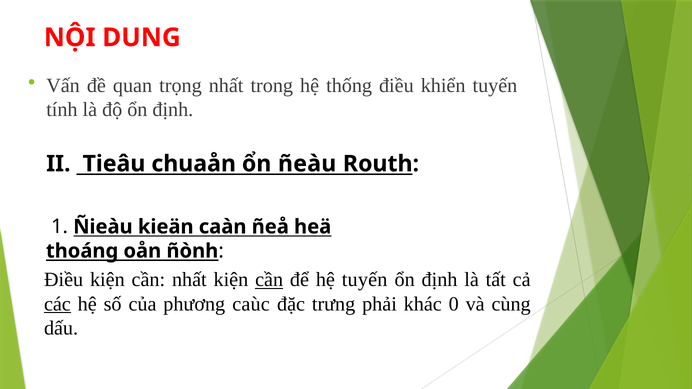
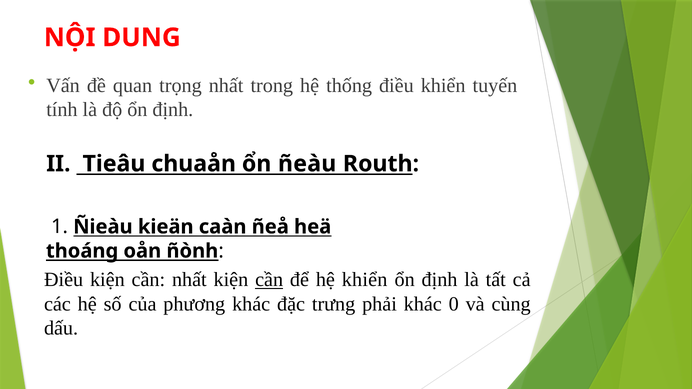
hệ tuyến: tuyến -> khiển
các underline: present -> none
phương caùc: caùc -> khác
